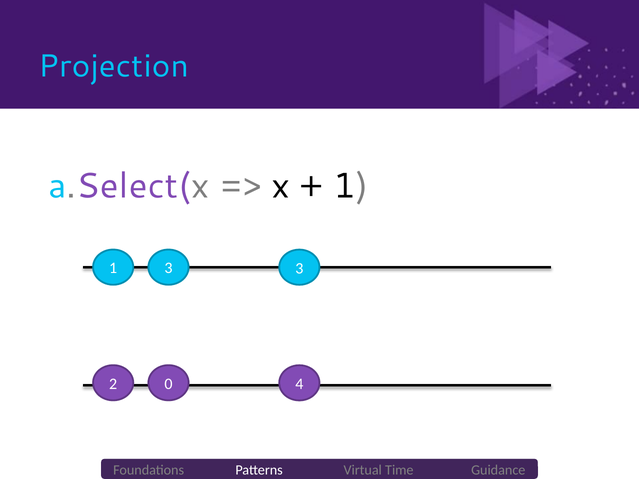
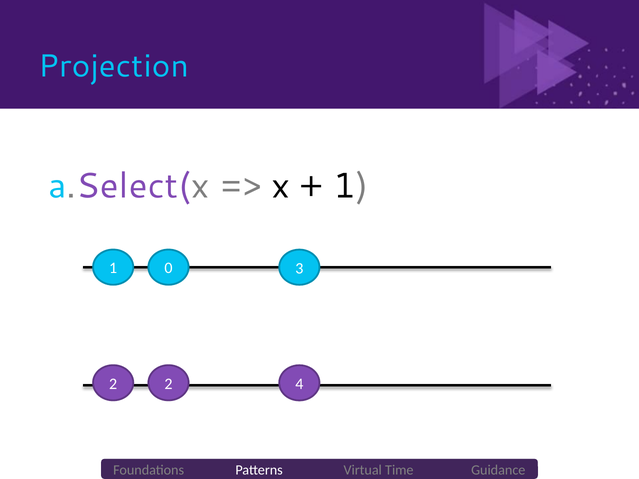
1 3: 3 -> 0
2 0: 0 -> 2
